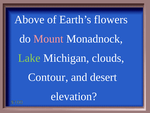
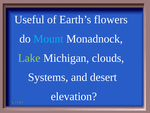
Above: Above -> Useful
Mount colour: pink -> light blue
Contour: Contour -> Systems
